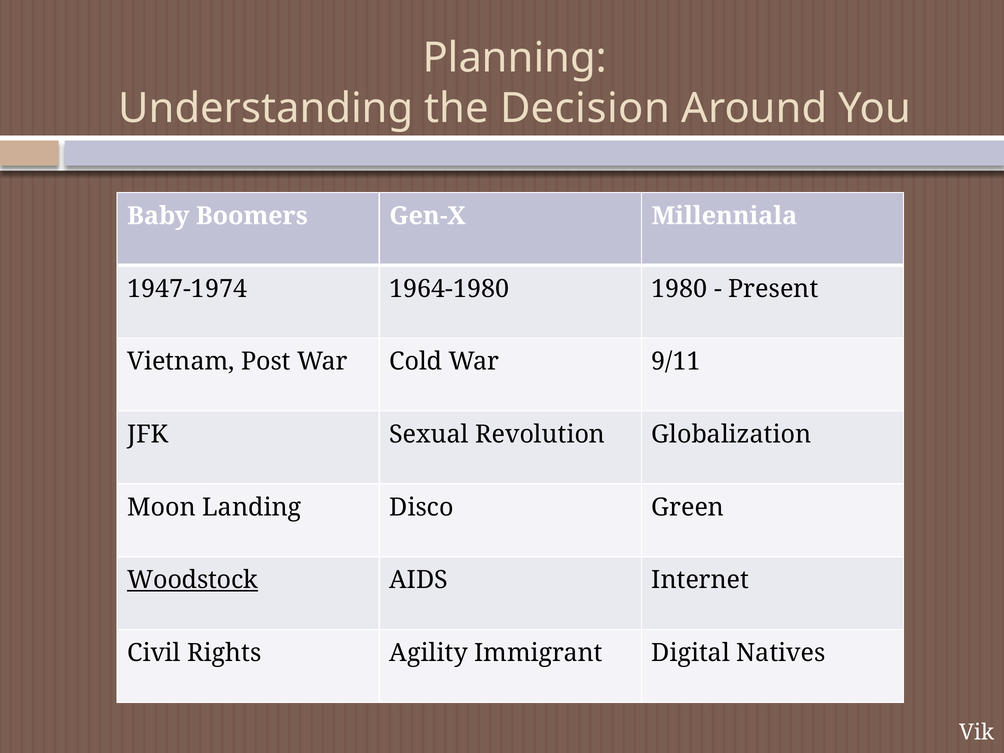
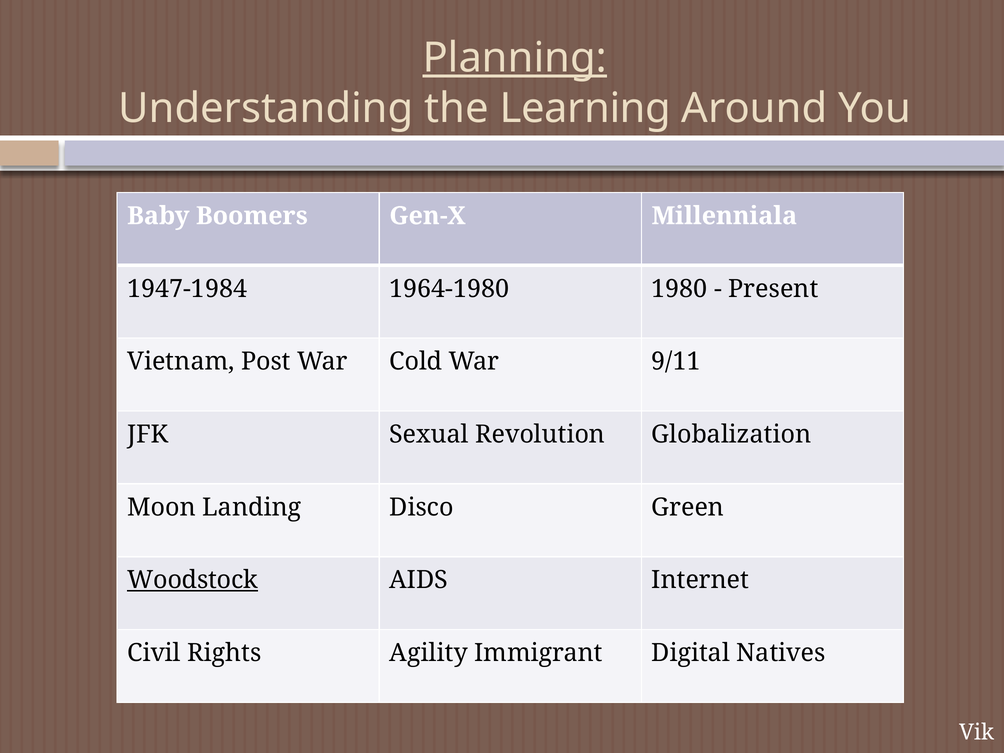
Planning underline: none -> present
Decision: Decision -> Learning
1947-1974: 1947-1974 -> 1947-1984
